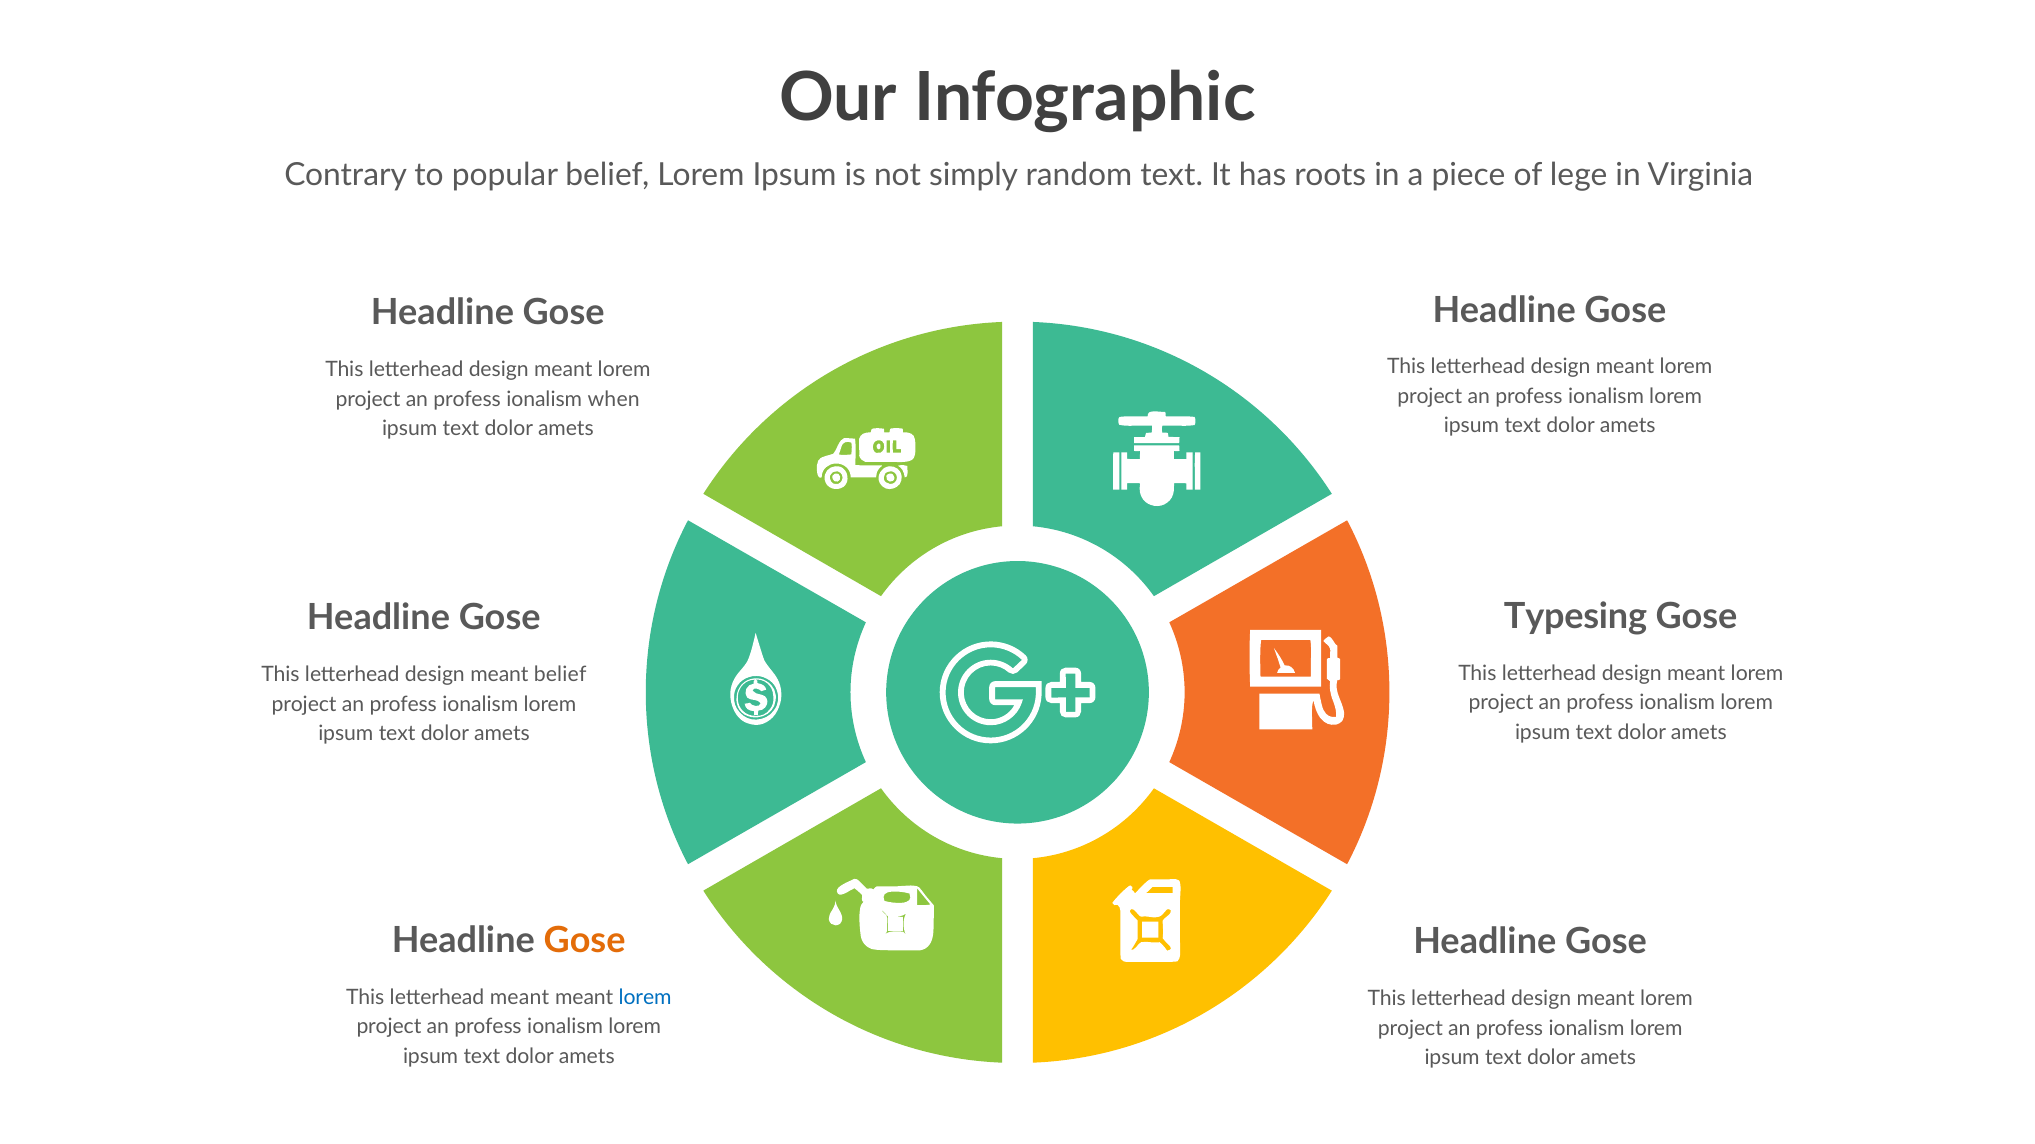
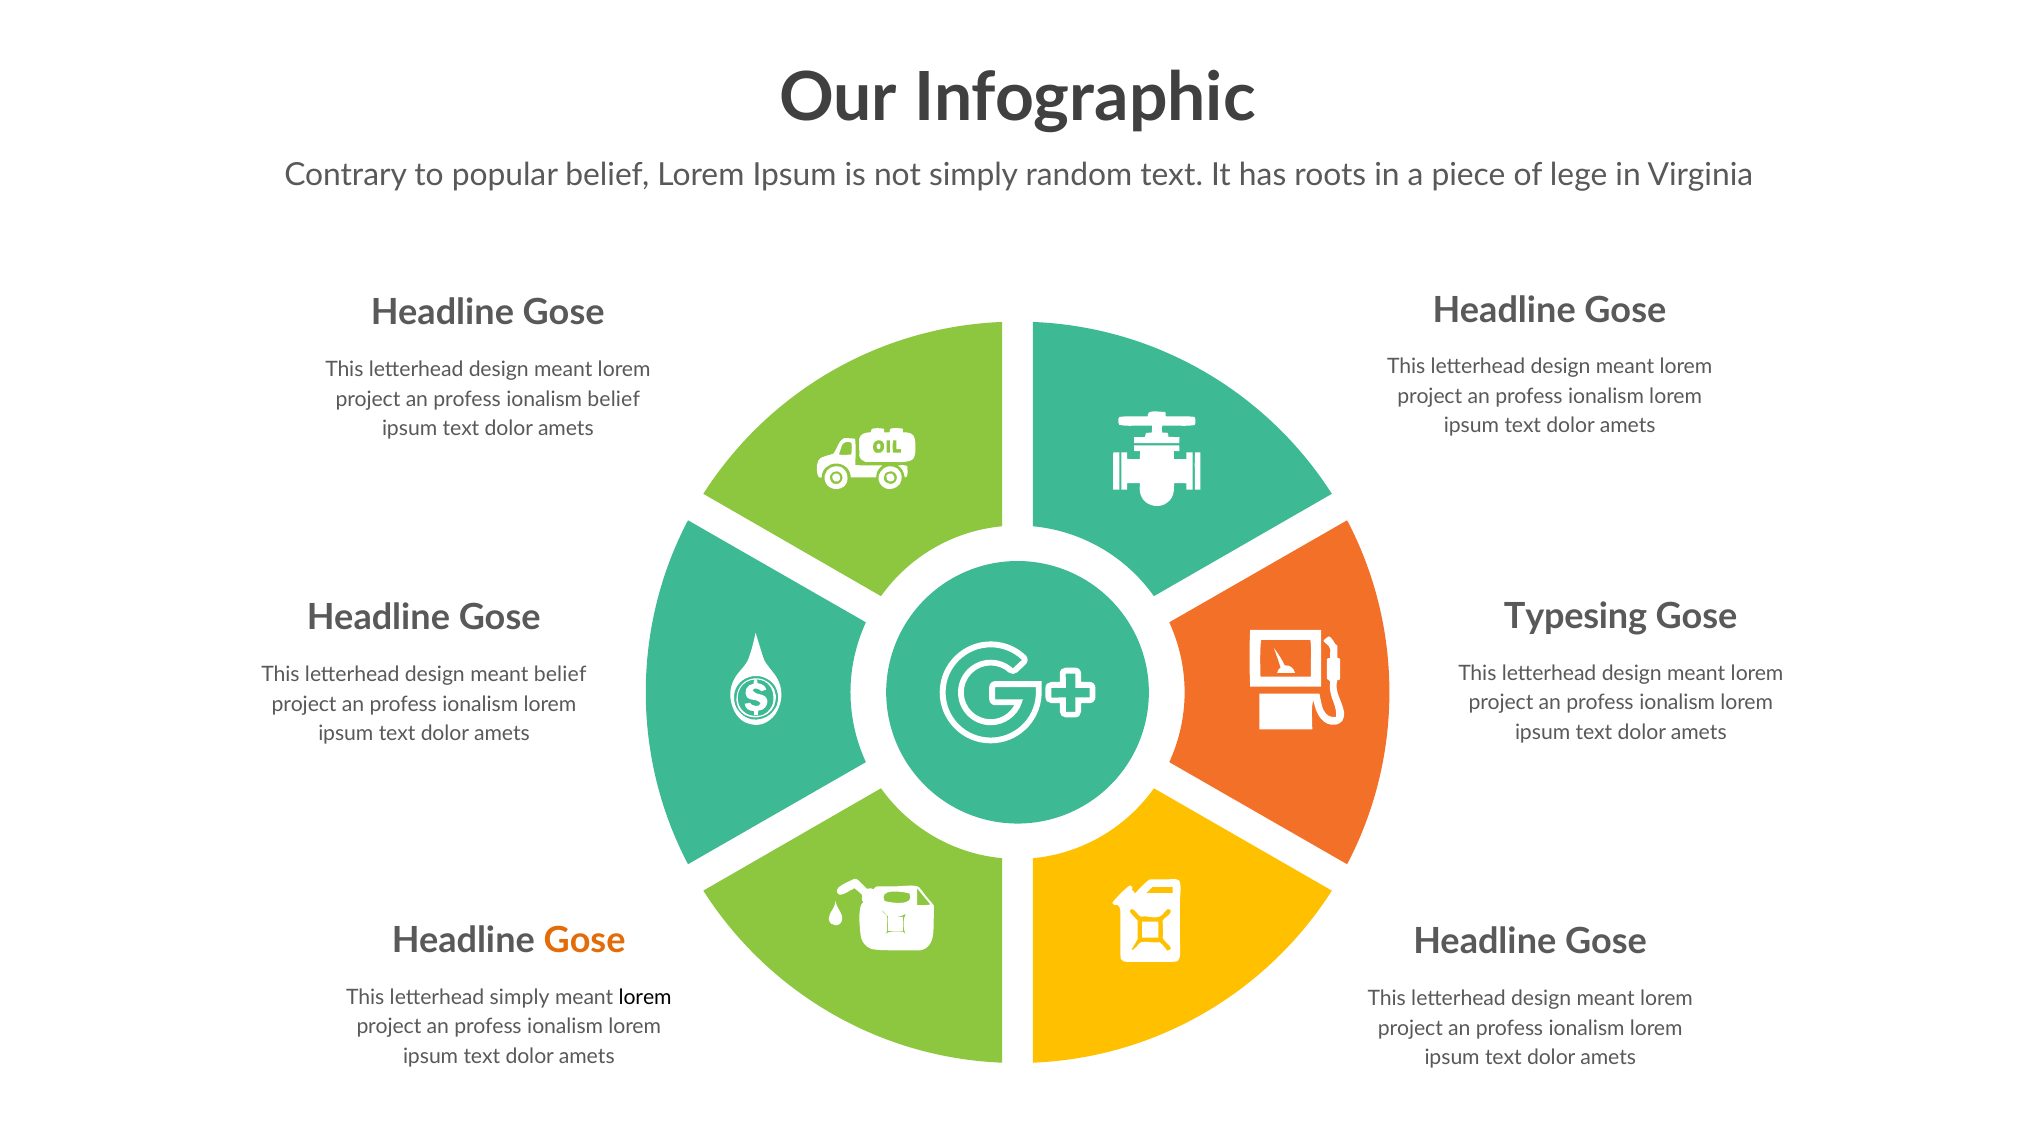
ionalism when: when -> belief
letterhead meant: meant -> simply
lorem at (645, 998) colour: blue -> black
